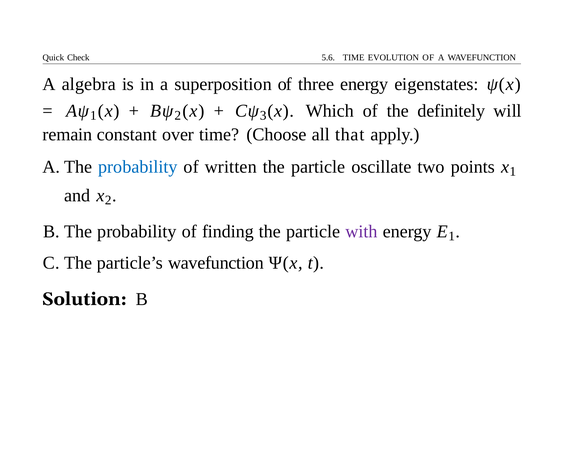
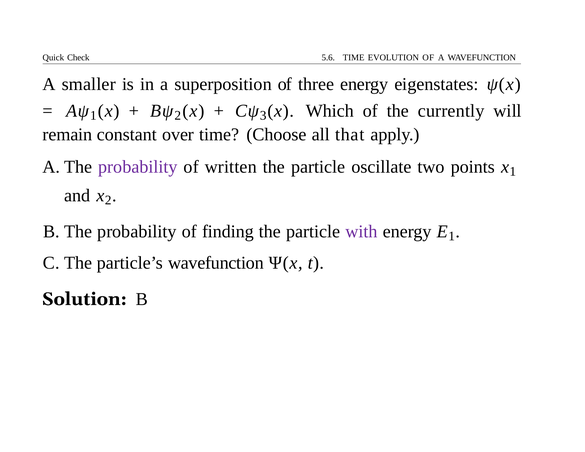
algebra: algebra -> smaller
definitely: definitely -> currently
probability at (138, 167) colour: blue -> purple
